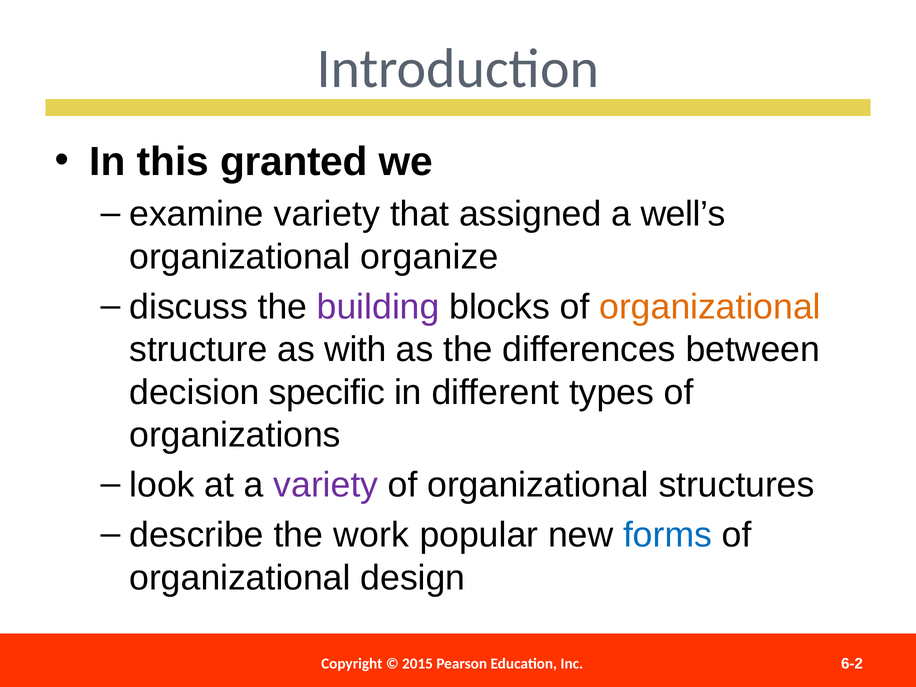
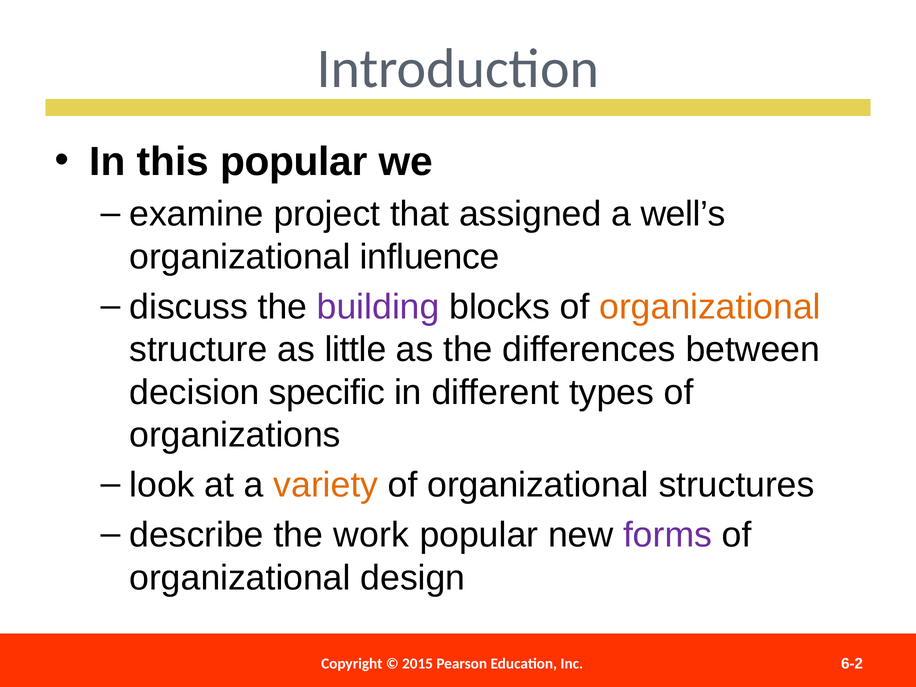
this granted: granted -> popular
examine variety: variety -> project
organize: organize -> influence
with: with -> little
variety at (326, 485) colour: purple -> orange
forms colour: blue -> purple
